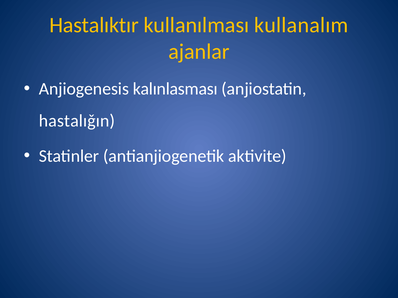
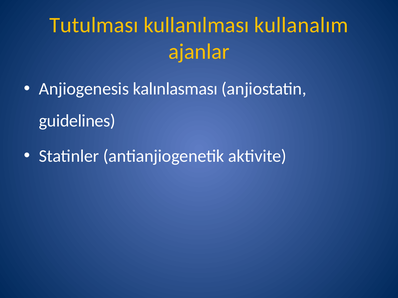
Hastalıktır: Hastalıktır -> Tutulması
hastalıǧın: hastalıǧın -> guidelines
